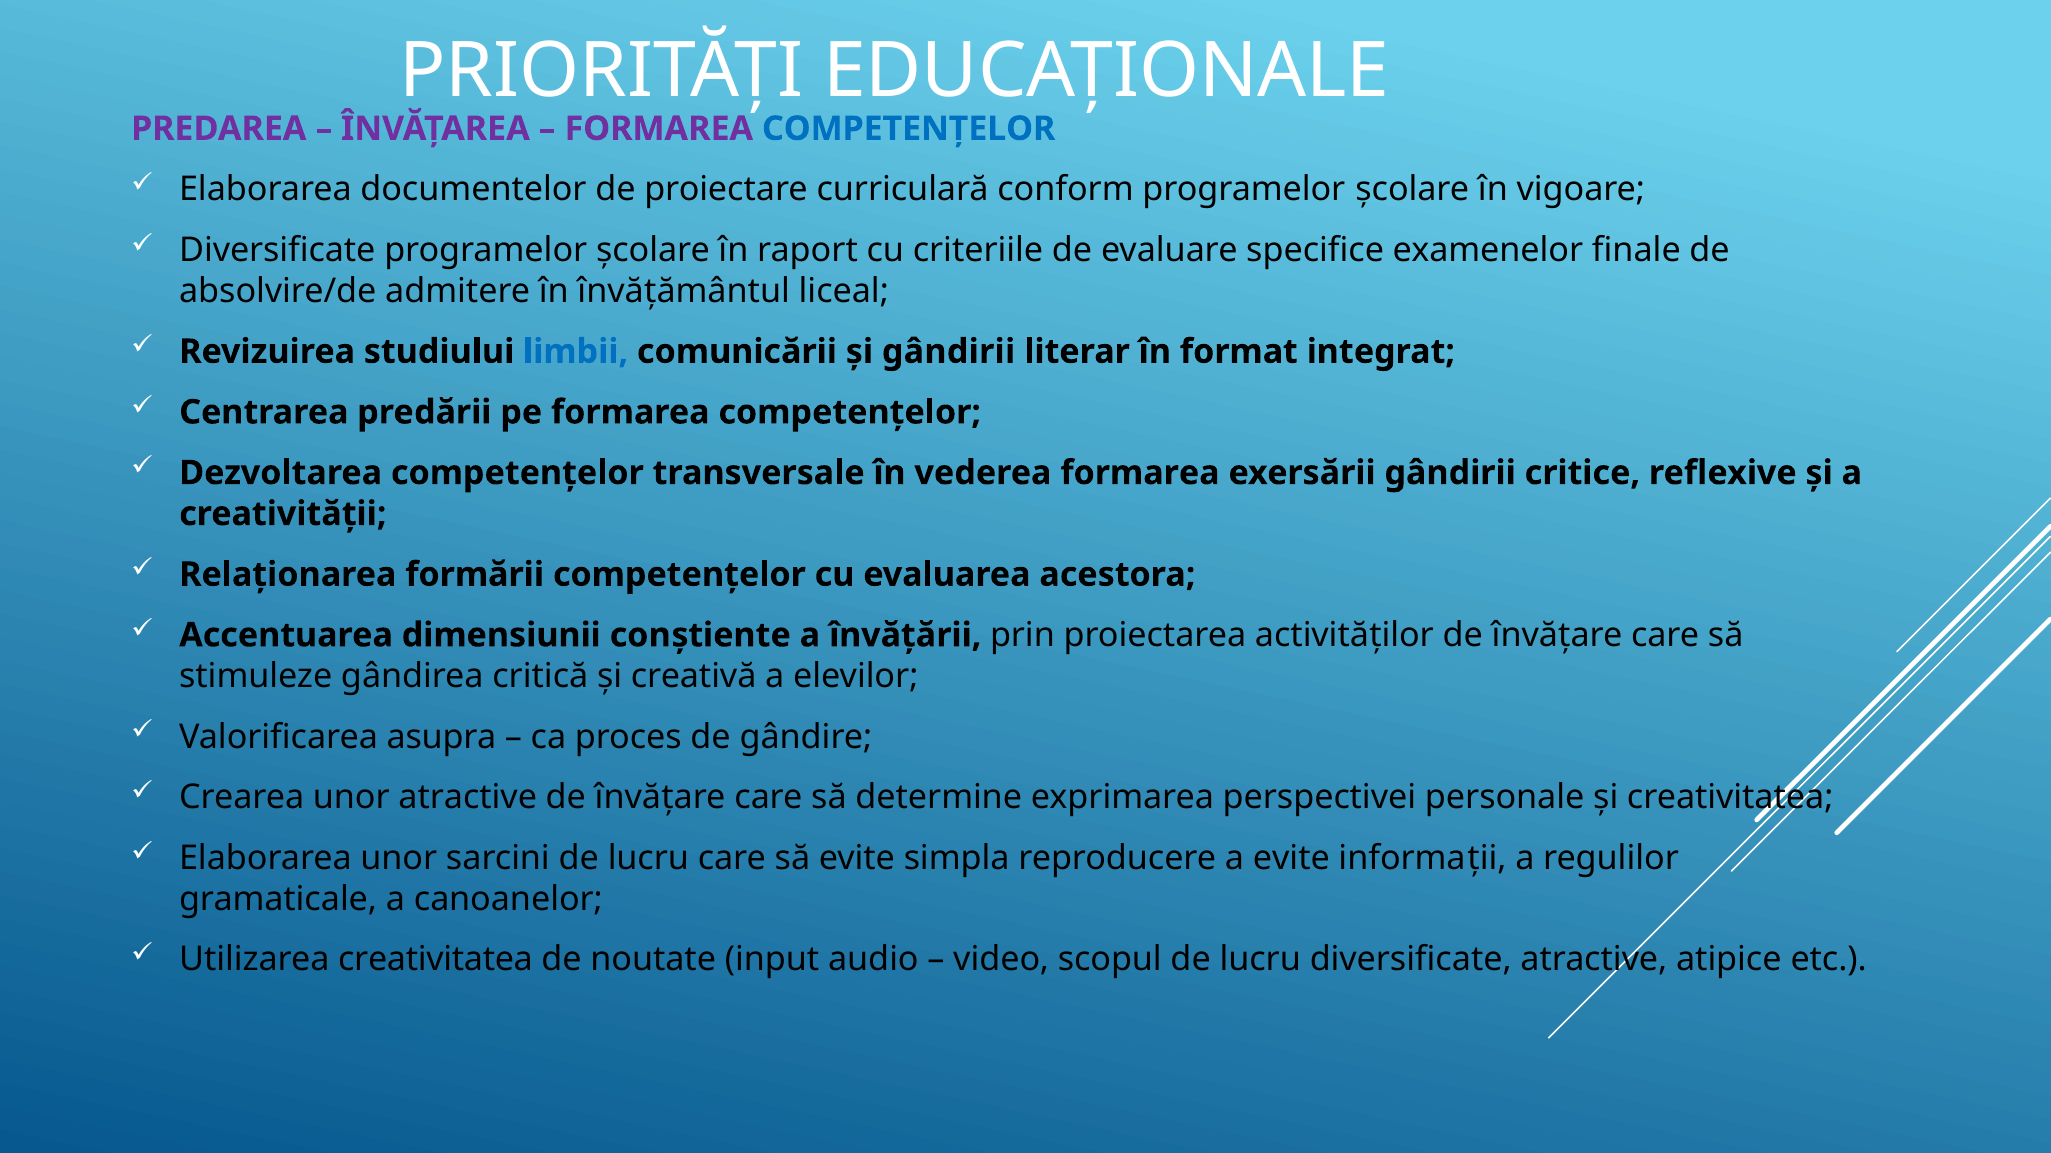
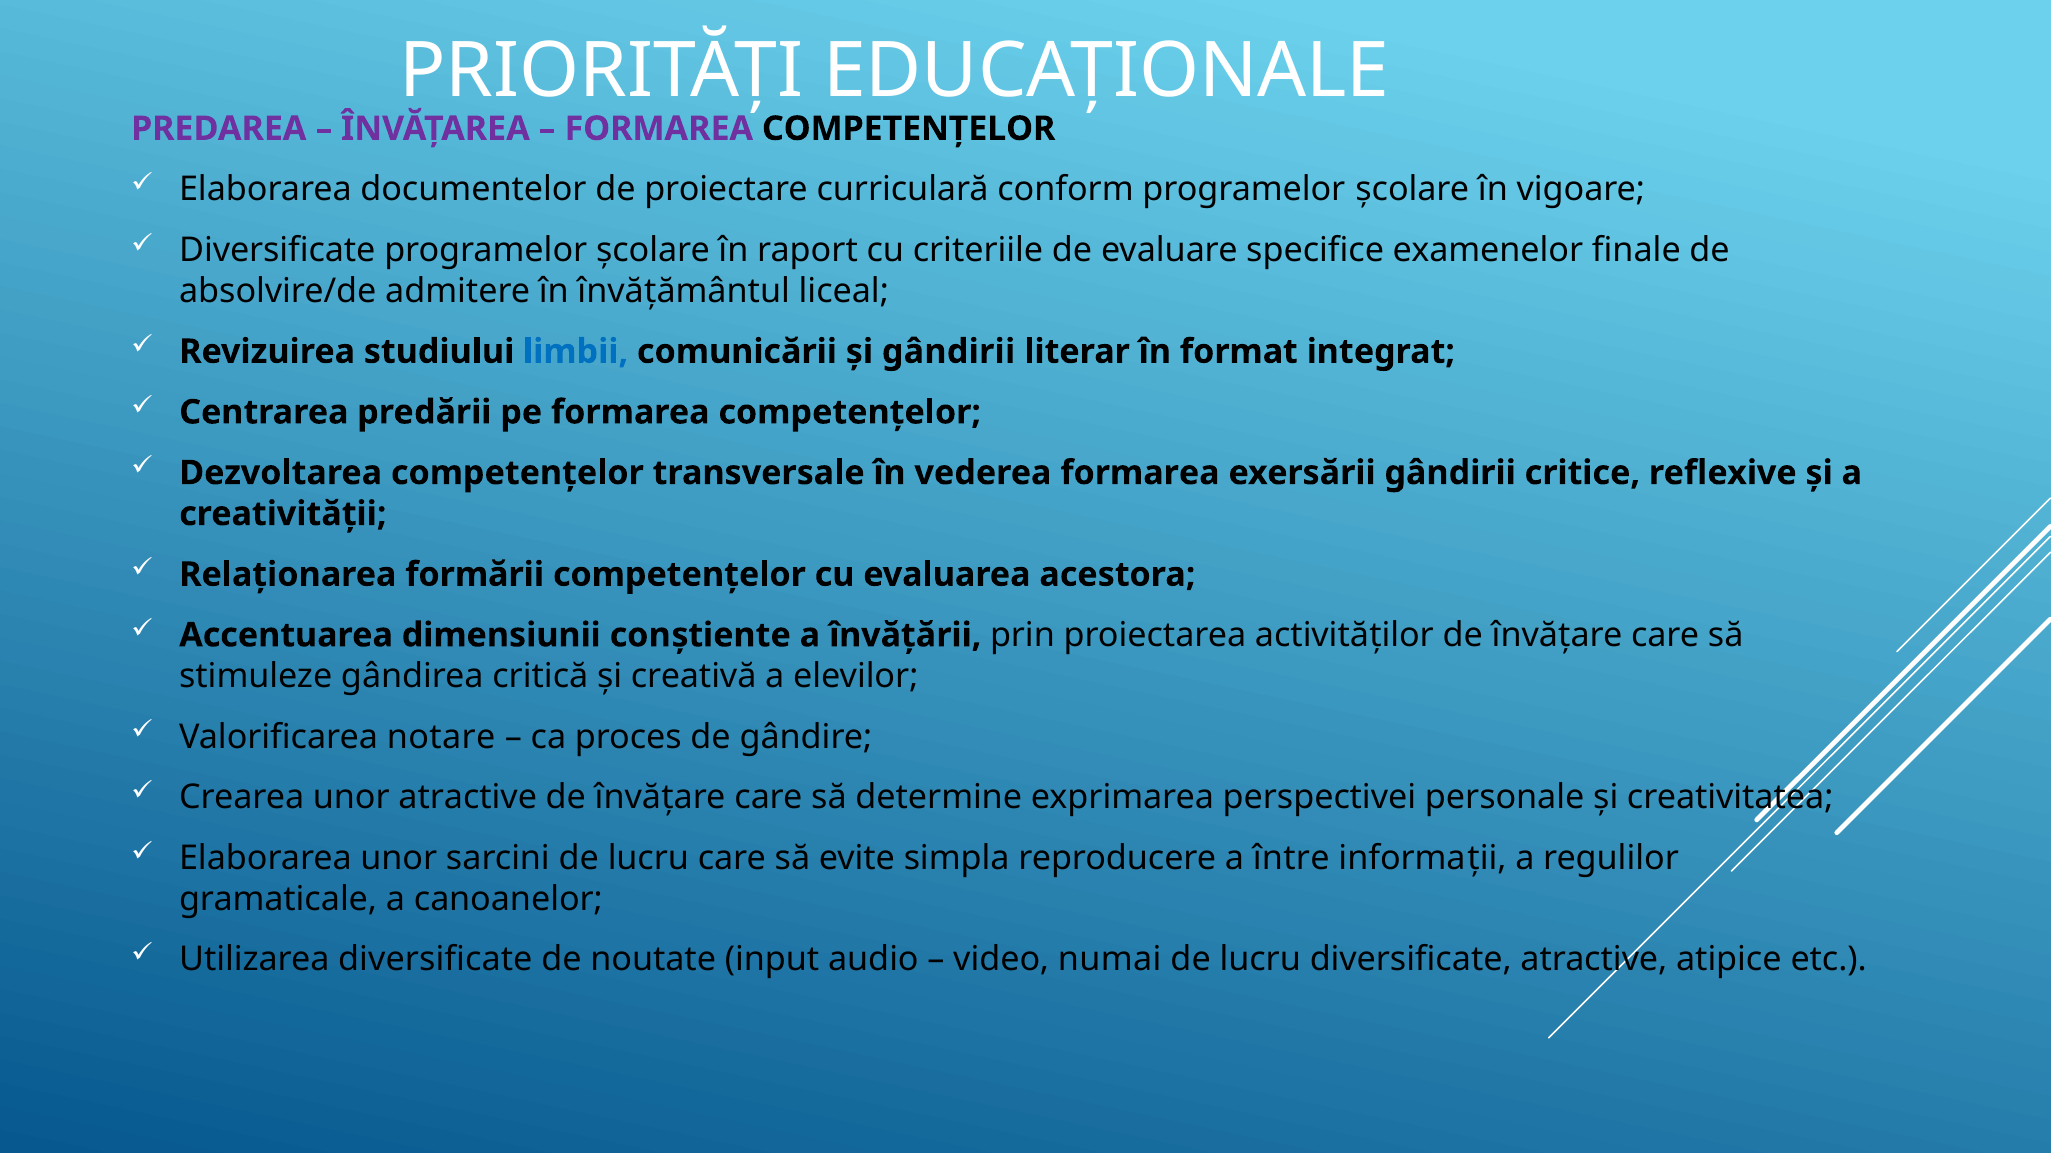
COMPETENȚELOR at (909, 129) colour: blue -> black
asupra: asupra -> notare
a evite: evite -> între
Utilizarea creativitatea: creativitatea -> diversificate
scopul: scopul -> numai
